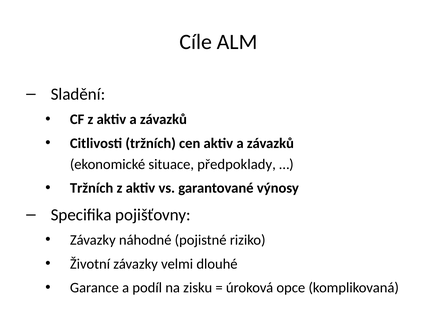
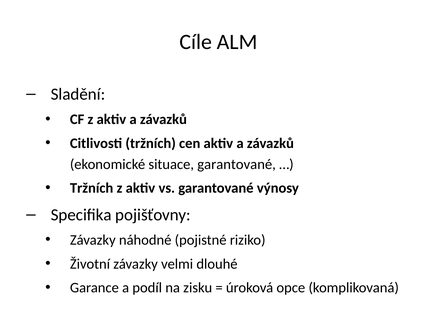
situace předpoklady: předpoklady -> garantované
